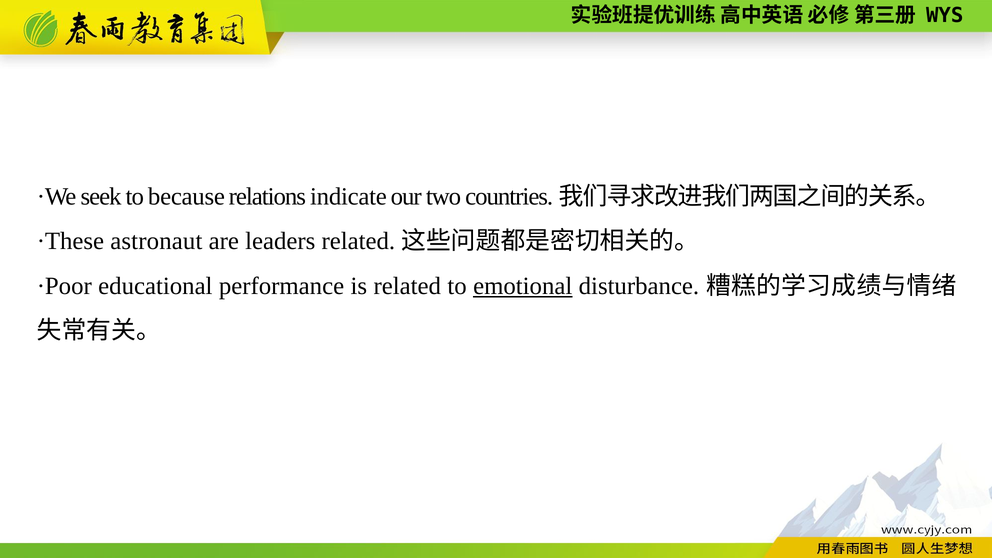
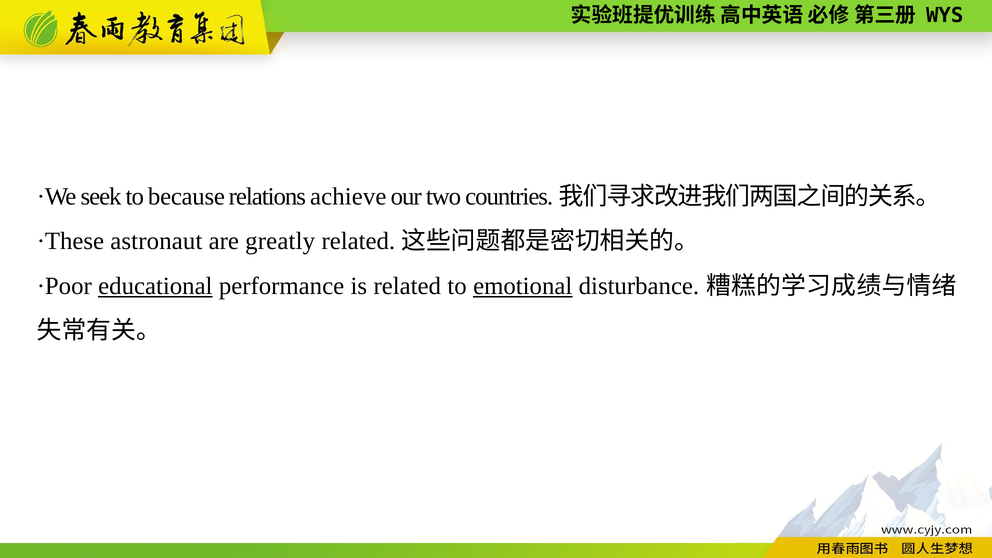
indicate: indicate -> achieve
leaders: leaders -> greatly
educational underline: none -> present
